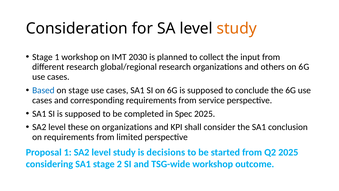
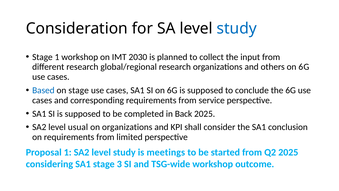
study at (237, 28) colour: orange -> blue
Spec: Spec -> Back
these: these -> usual
decisions: decisions -> meetings
2: 2 -> 3
